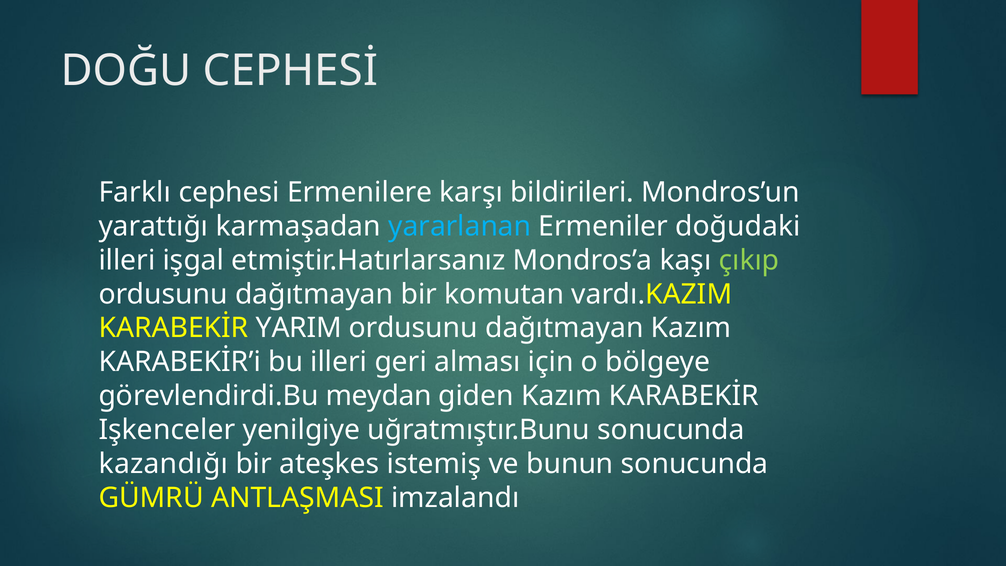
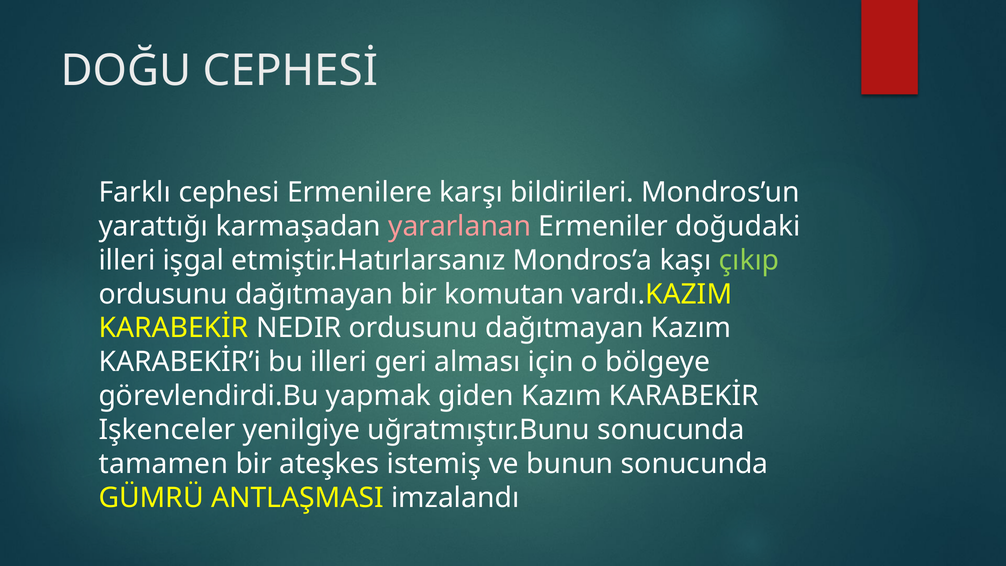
yararlanan colour: light blue -> pink
YARIM: YARIM -> NEDIR
meydan: meydan -> yapmak
kazandığı: kazandığı -> tamamen
